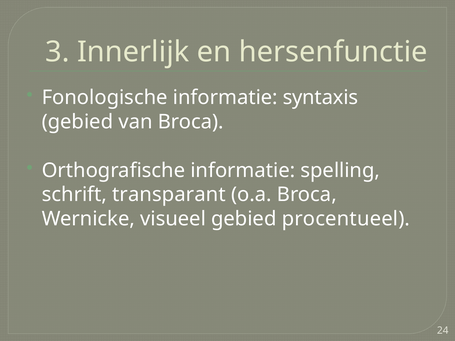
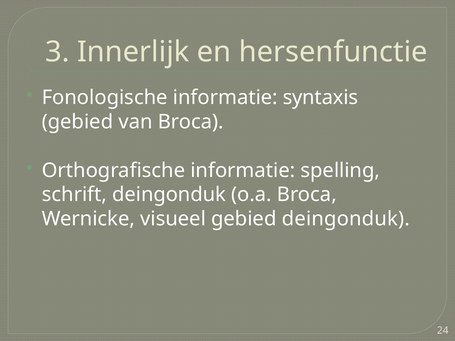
schrift transparant: transparant -> deingonduk
gebied procentueel: procentueel -> deingonduk
